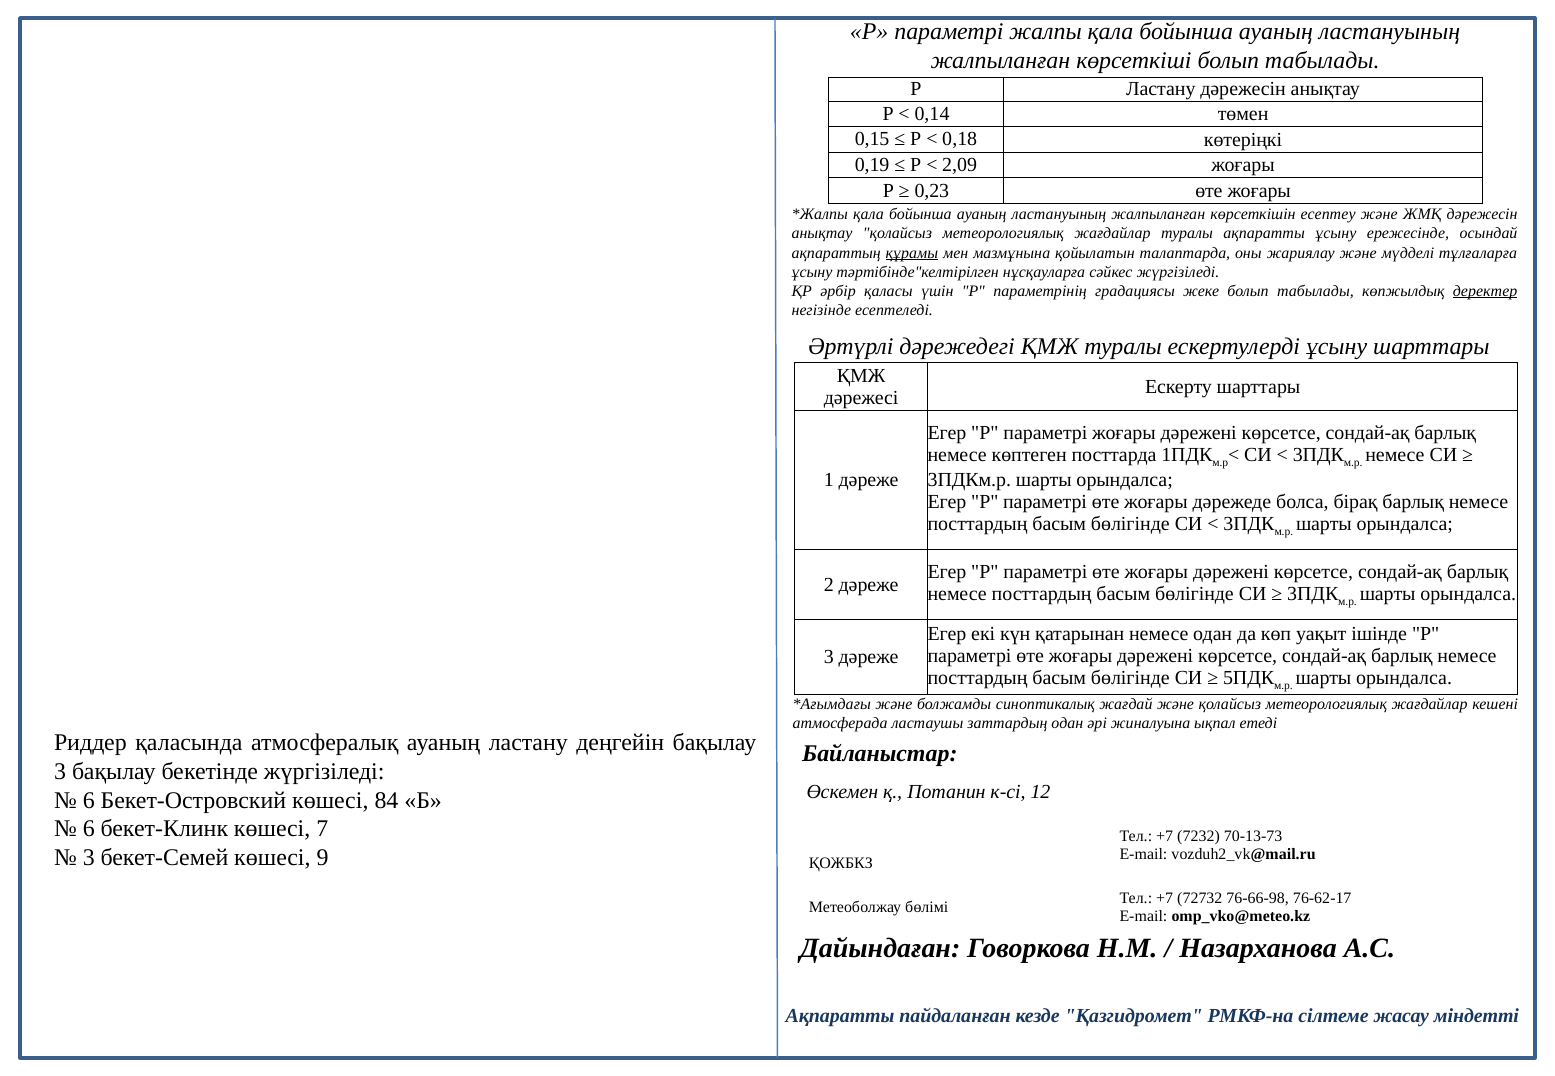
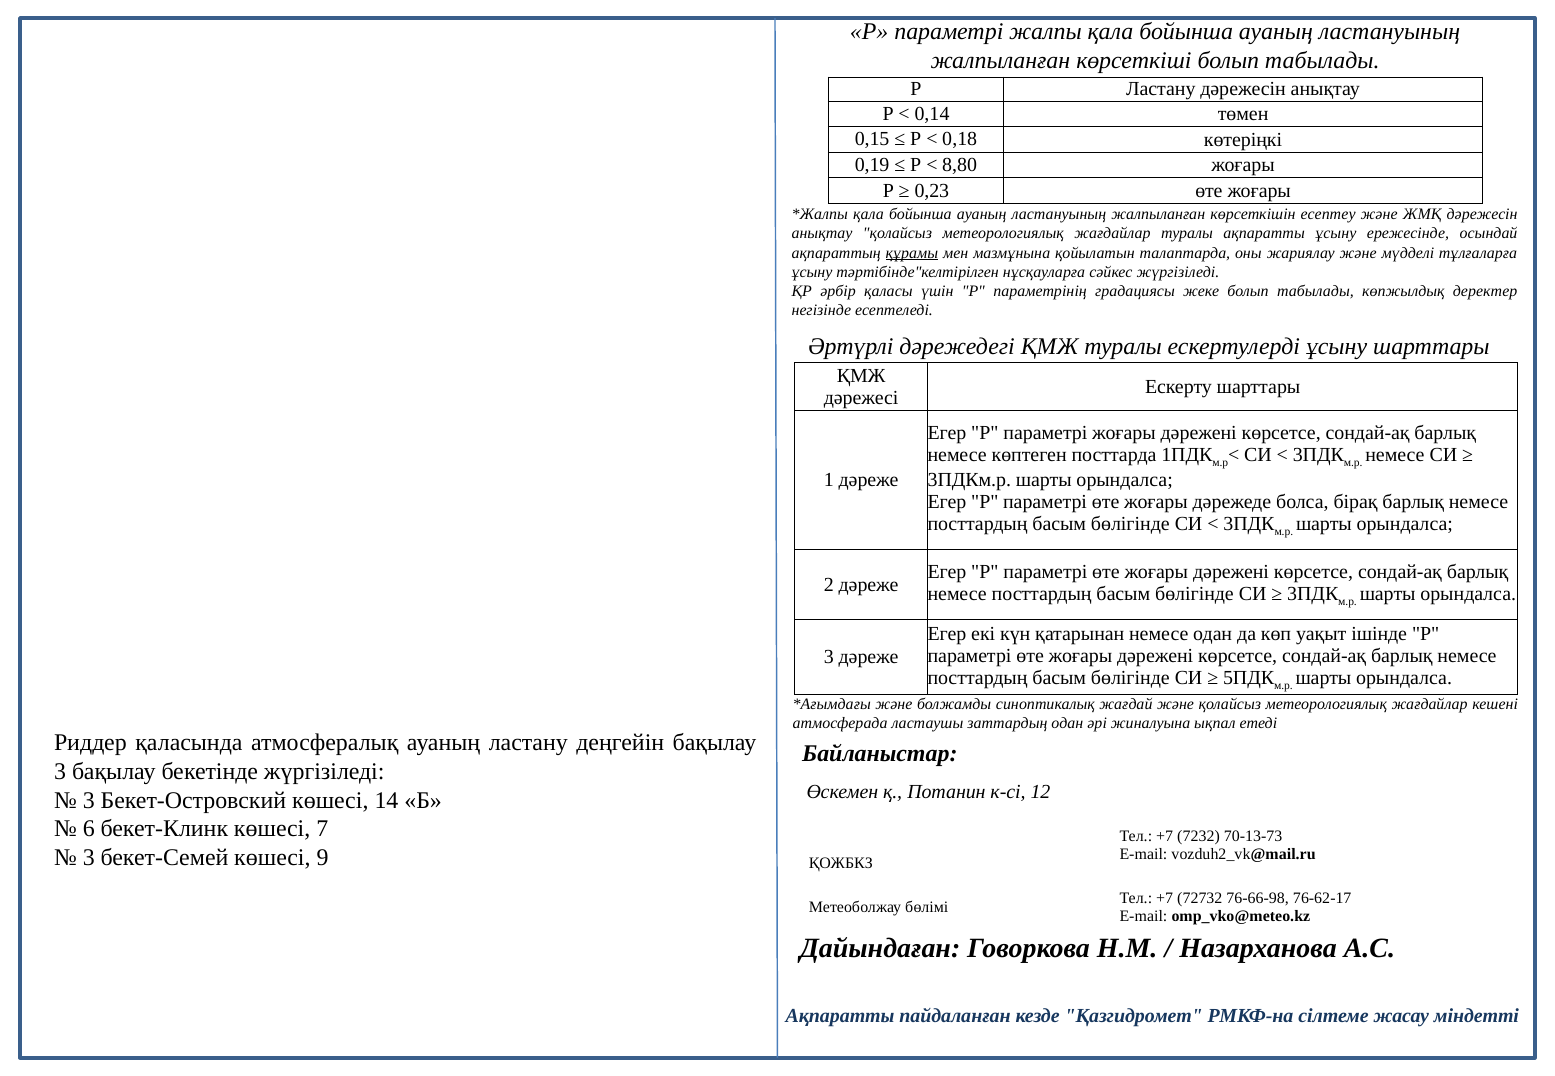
2,09: 2,09 -> 8,80
деректер underline: present -> none
6 at (89, 801): 6 -> 3
84: 84 -> 14
